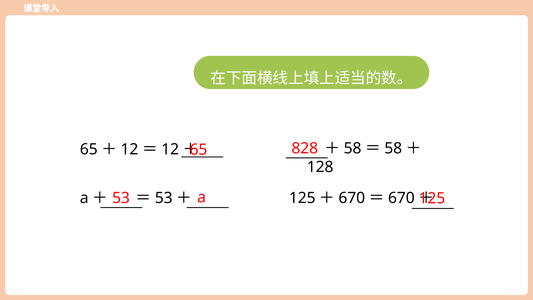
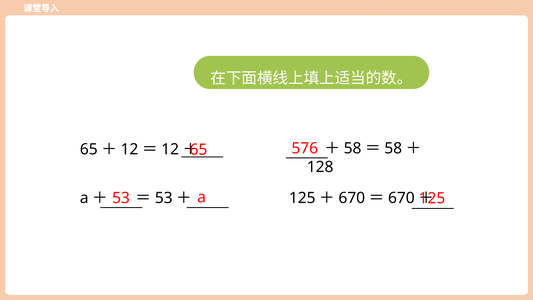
828: 828 -> 576
